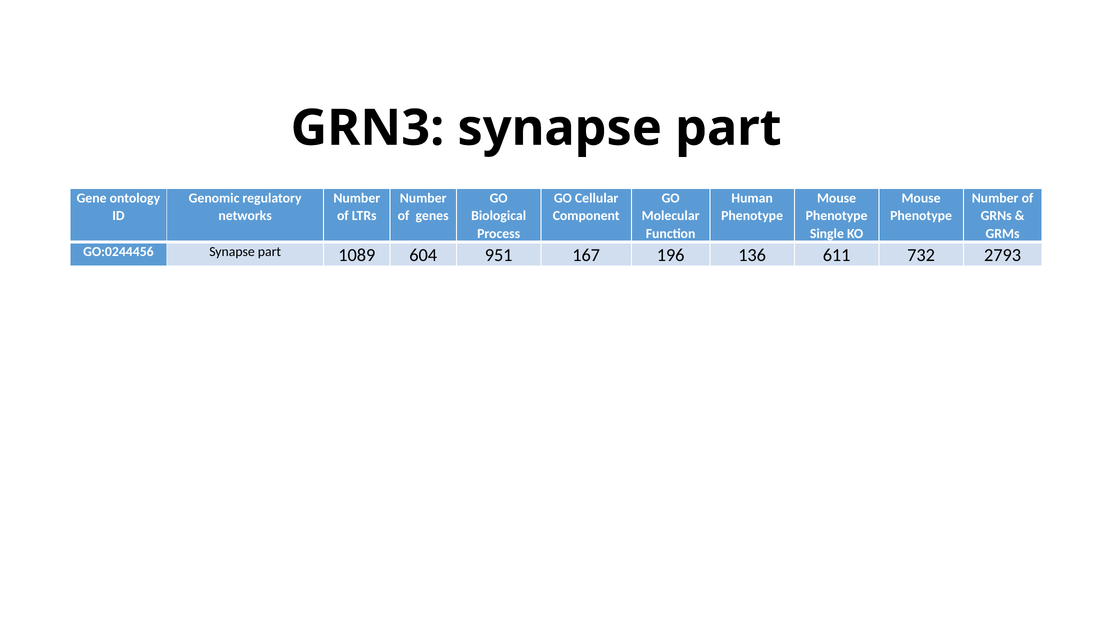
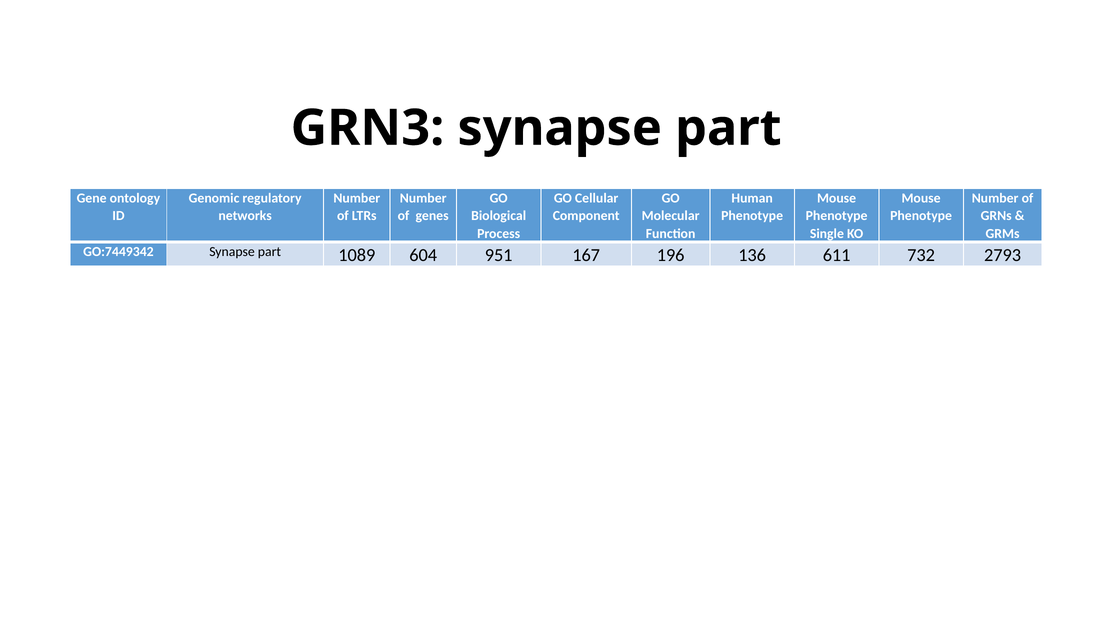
GO:0244456: GO:0244456 -> GO:7449342
